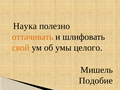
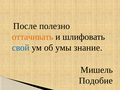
Наука: Наука -> После
свой colour: orange -> blue
целого: целого -> знание
